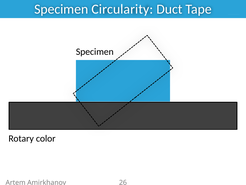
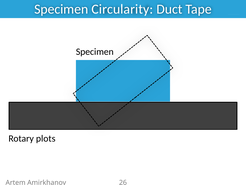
color: color -> plots
